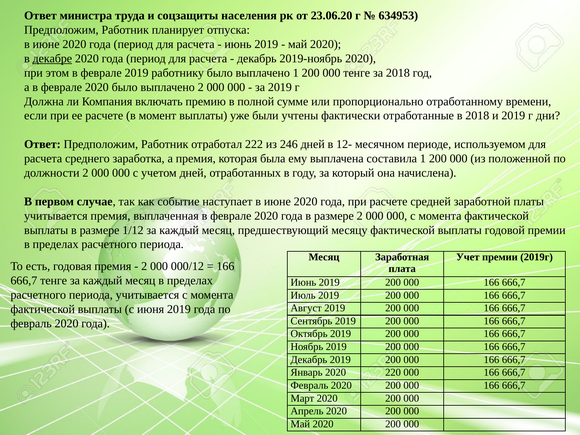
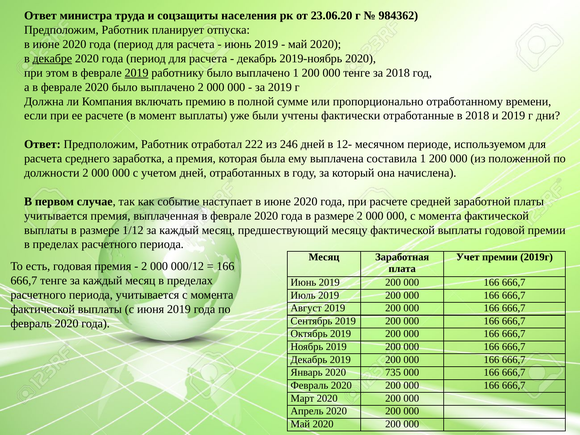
634953: 634953 -> 984362
2019 at (137, 73) underline: none -> present
220: 220 -> 735
